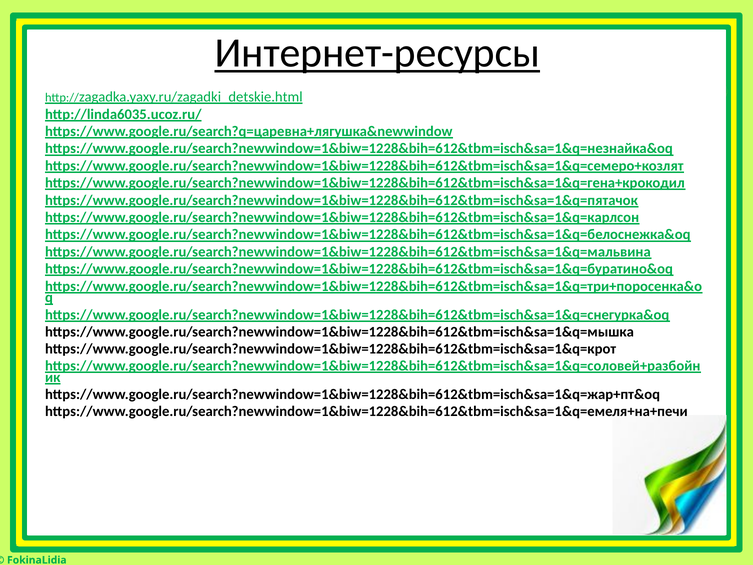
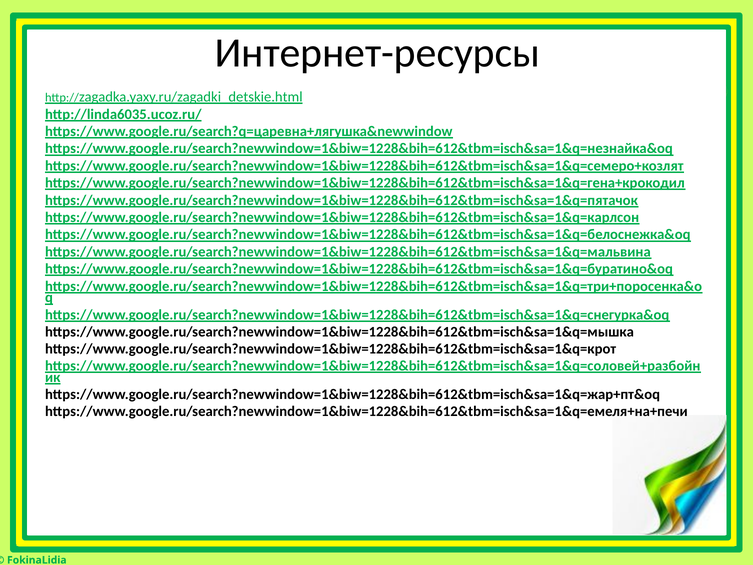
Интернет-ресурсы underline: present -> none
